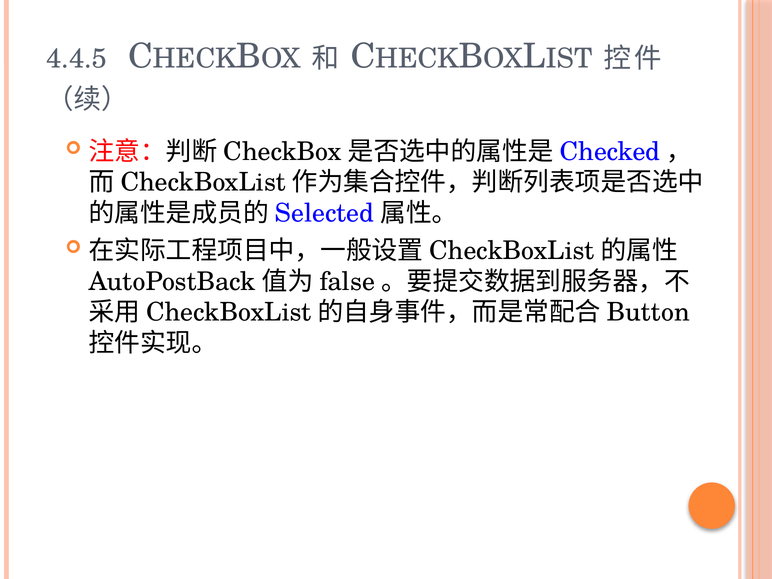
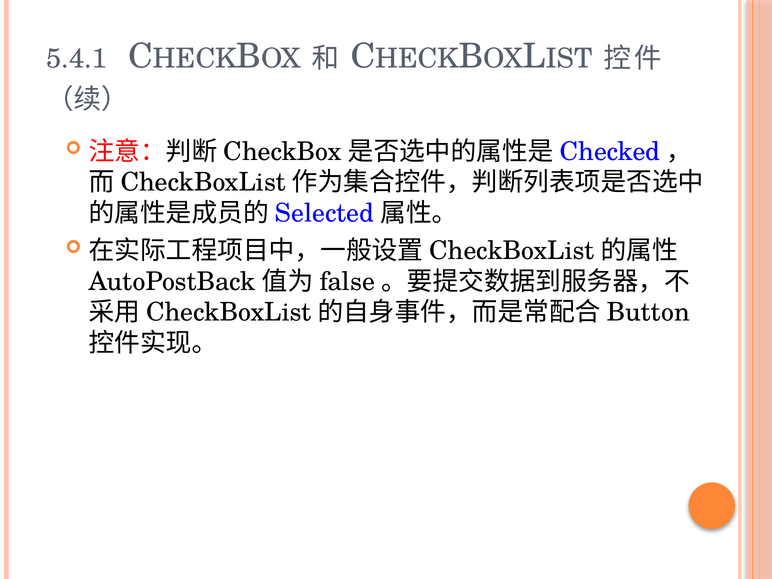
4.4.5: 4.4.5 -> 5.4.1
